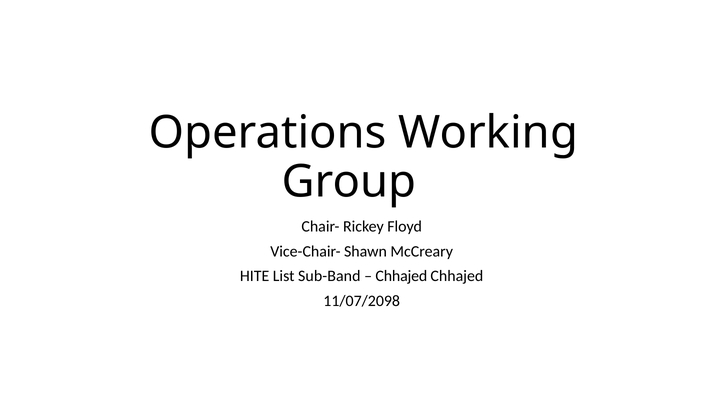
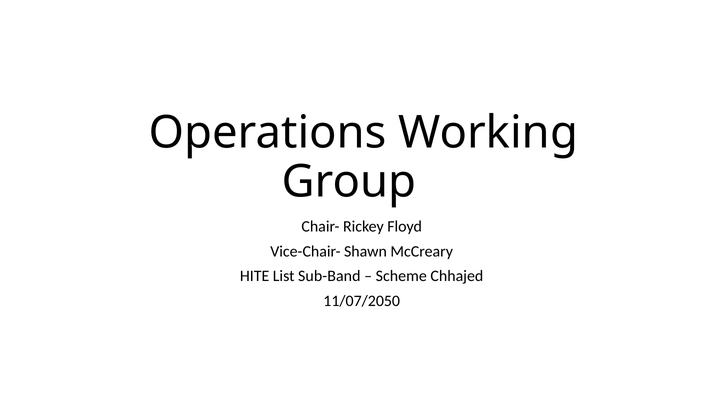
Chhajed at (401, 276): Chhajed -> Scheme
11/07/2098: 11/07/2098 -> 11/07/2050
